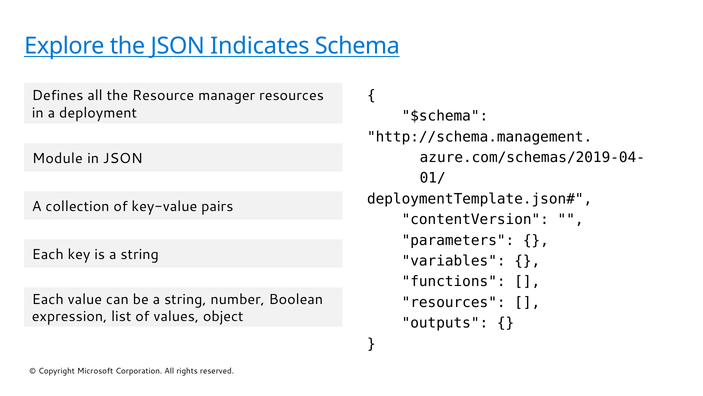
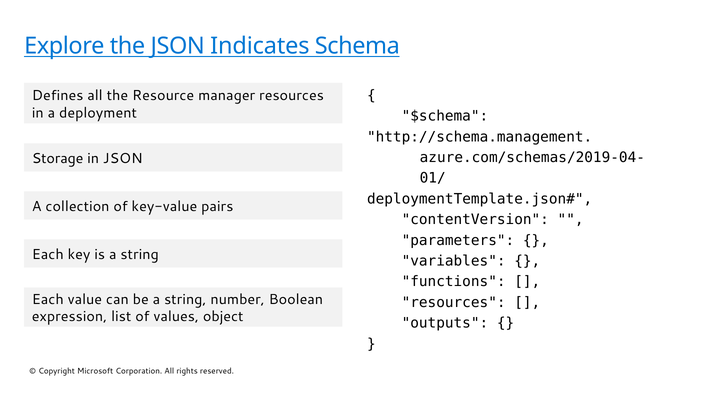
Module: Module -> Storage
